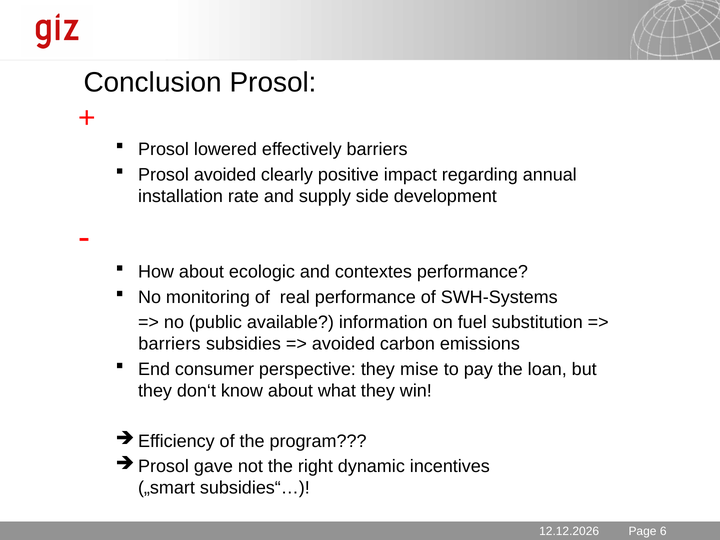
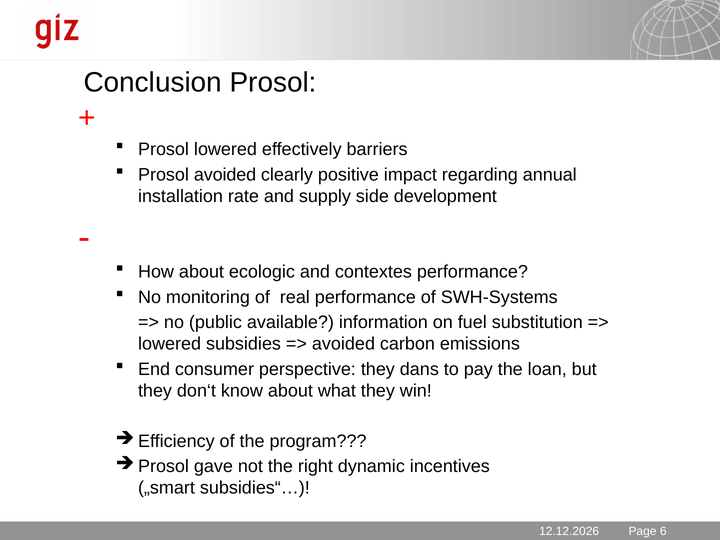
barriers at (169, 344): barriers -> lowered
mise: mise -> dans
